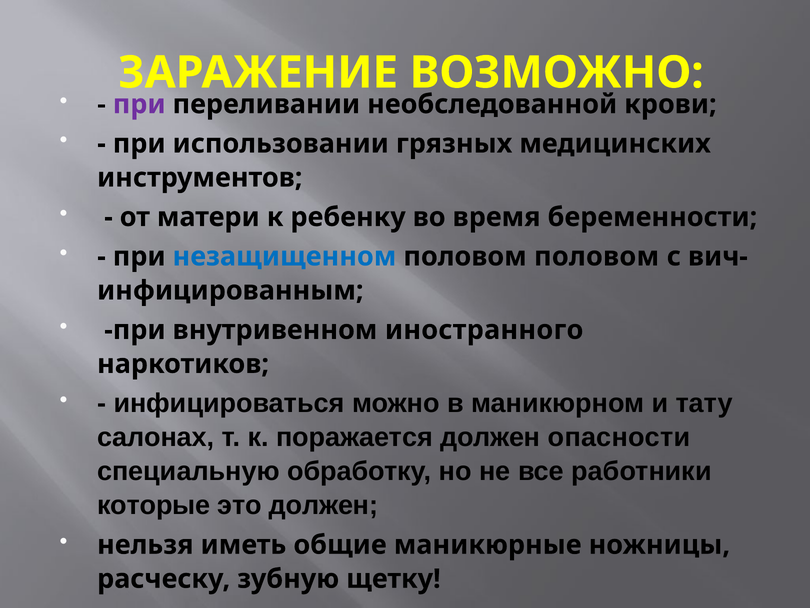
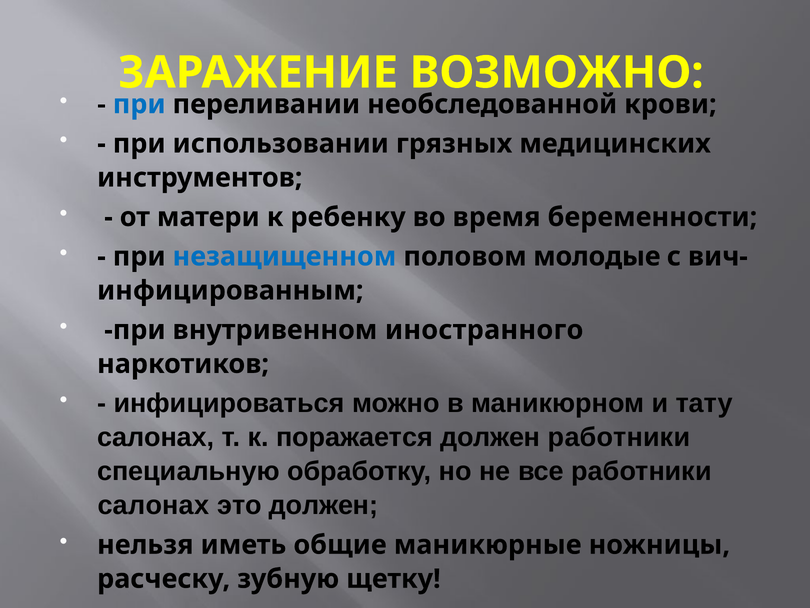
при at (139, 104) colour: purple -> blue
половом половом: половом -> молодые
должен опасности: опасности -> работники
которые at (154, 505): которые -> салонах
